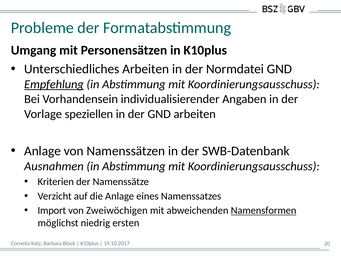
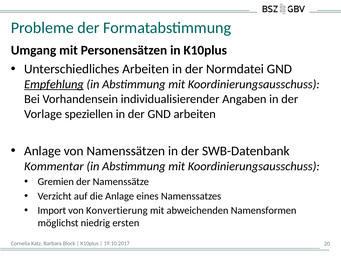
Ausnahmen: Ausnahmen -> Kommentar
Kriterien: Kriterien -> Gremien
Zweiwöchigen: Zweiwöchigen -> Konvertierung
Namensformen underline: present -> none
